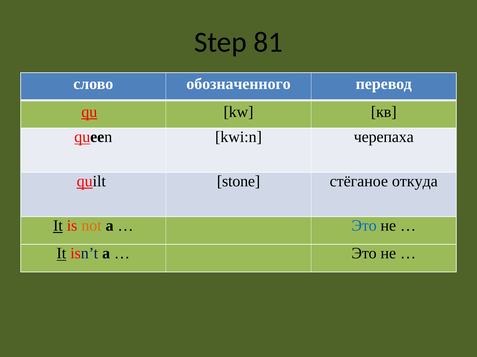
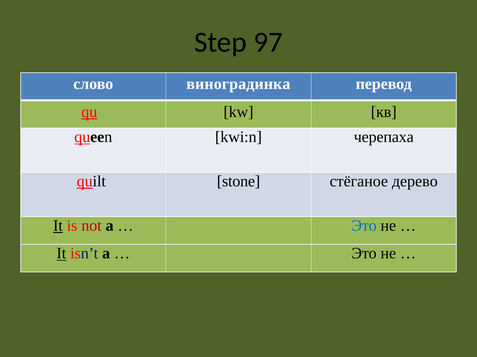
81: 81 -> 97
обозначенного: обозначенного -> виноградинка
откуда: откуда -> дерево
not colour: orange -> red
